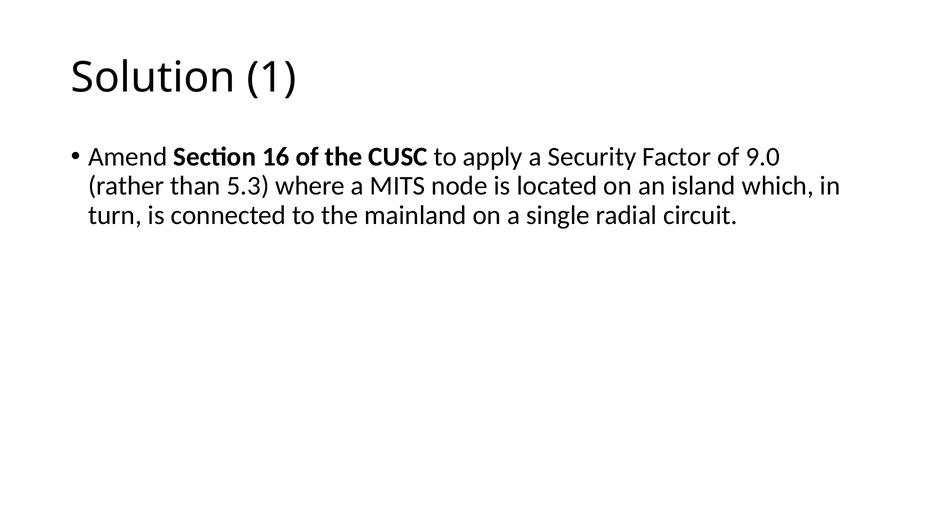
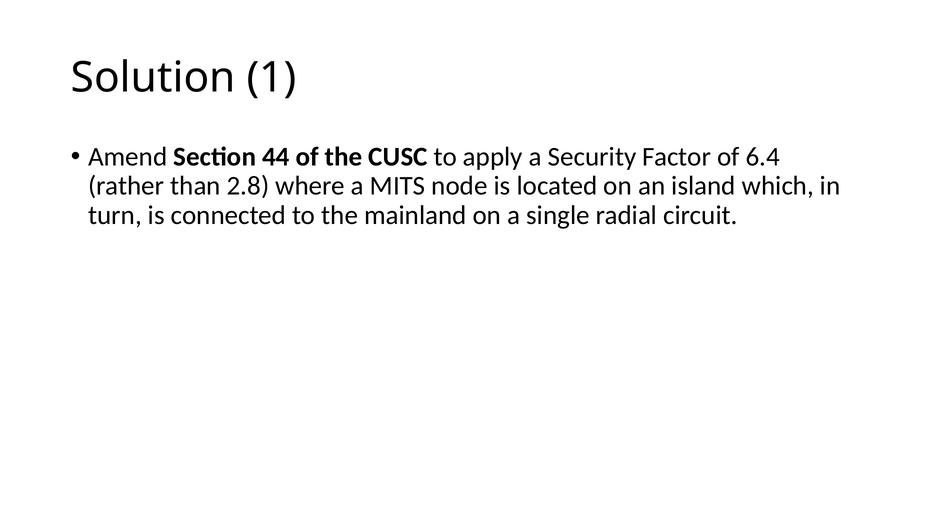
16: 16 -> 44
9.0: 9.0 -> 6.4
5.3: 5.3 -> 2.8
